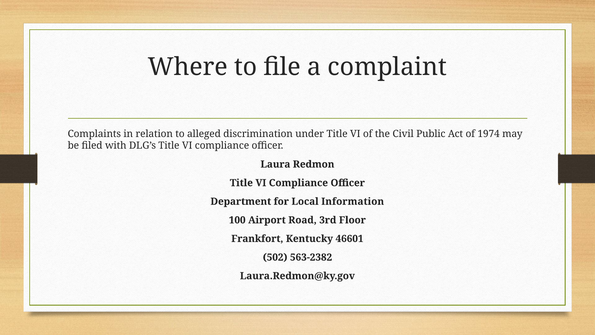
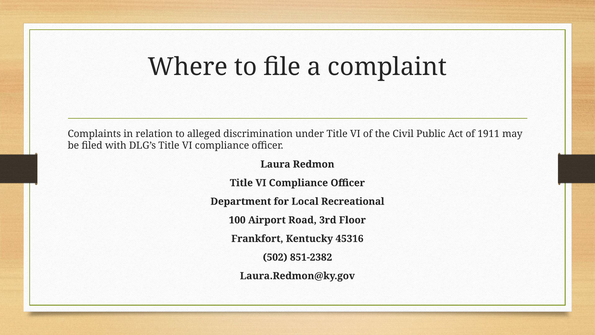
1974: 1974 -> 1911
Information: Information -> Recreational
46601: 46601 -> 45316
563-2382: 563-2382 -> 851-2382
